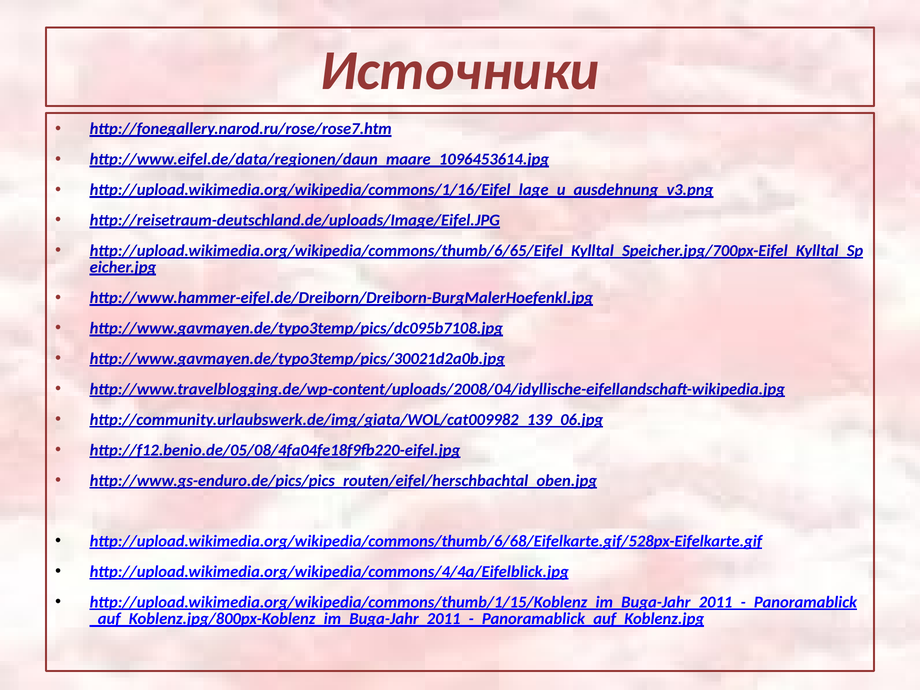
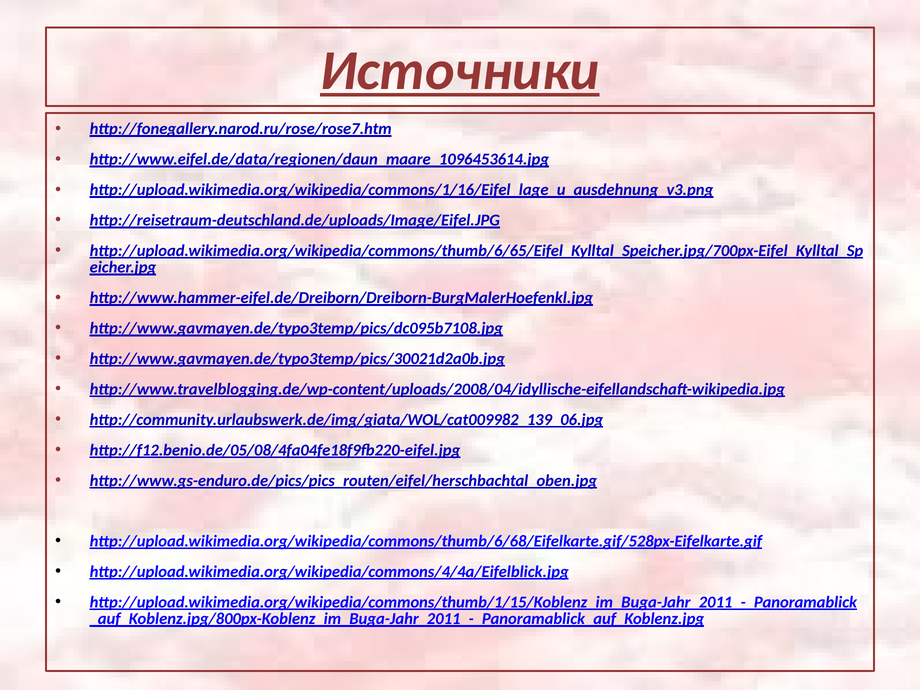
Источники underline: none -> present
